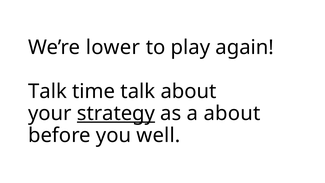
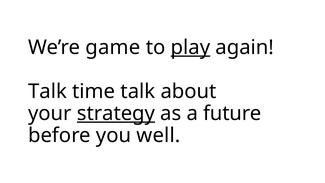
lower: lower -> game
play underline: none -> present
a about: about -> future
